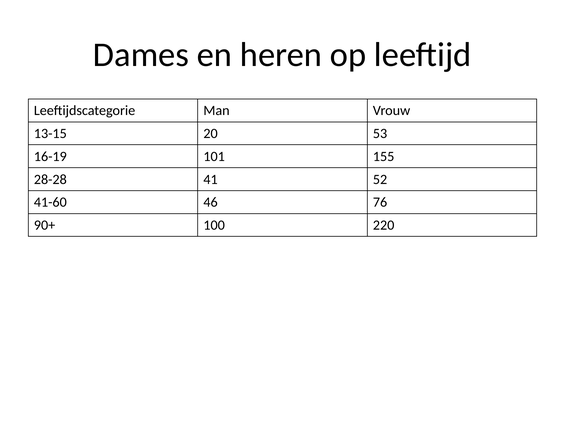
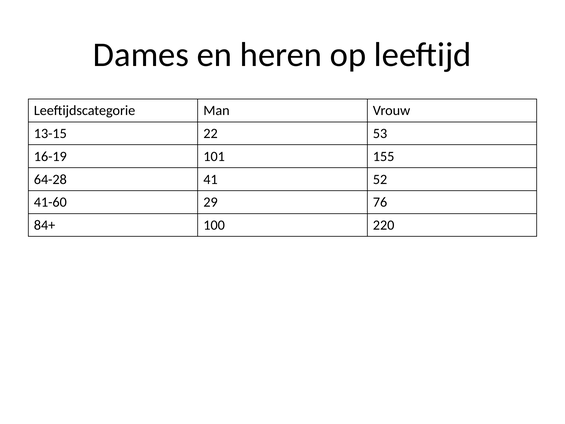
20: 20 -> 22
28-28: 28-28 -> 64-28
46: 46 -> 29
90+: 90+ -> 84+
